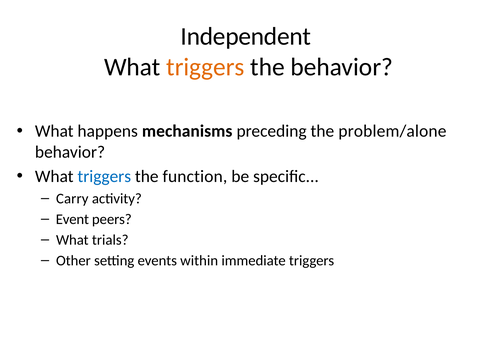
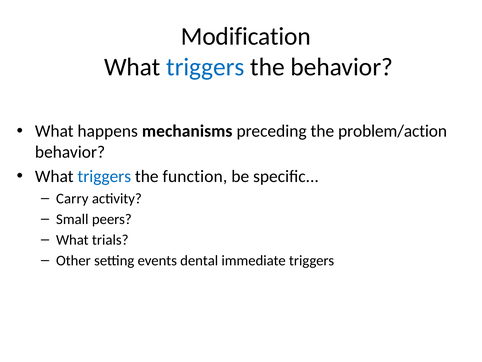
Independent: Independent -> Modification
triggers at (205, 67) colour: orange -> blue
problem/alone: problem/alone -> problem/action
Event: Event -> Small
within: within -> dental
